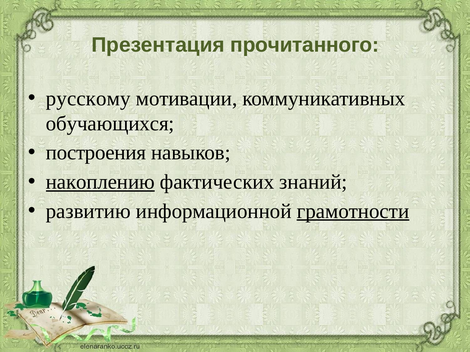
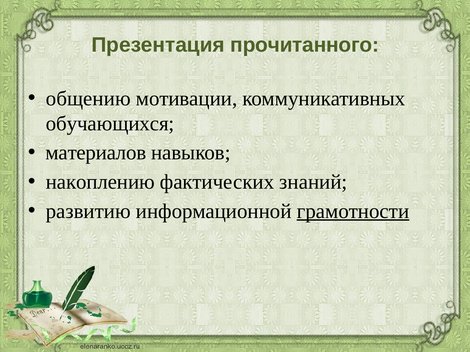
русскому: русскому -> общению
построения: построения -> материалов
накоплению underline: present -> none
